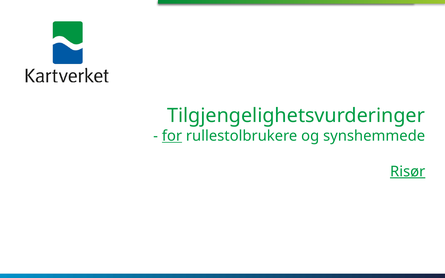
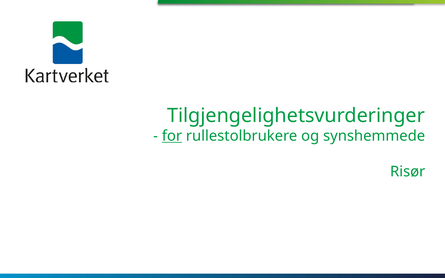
Risør underline: present -> none
